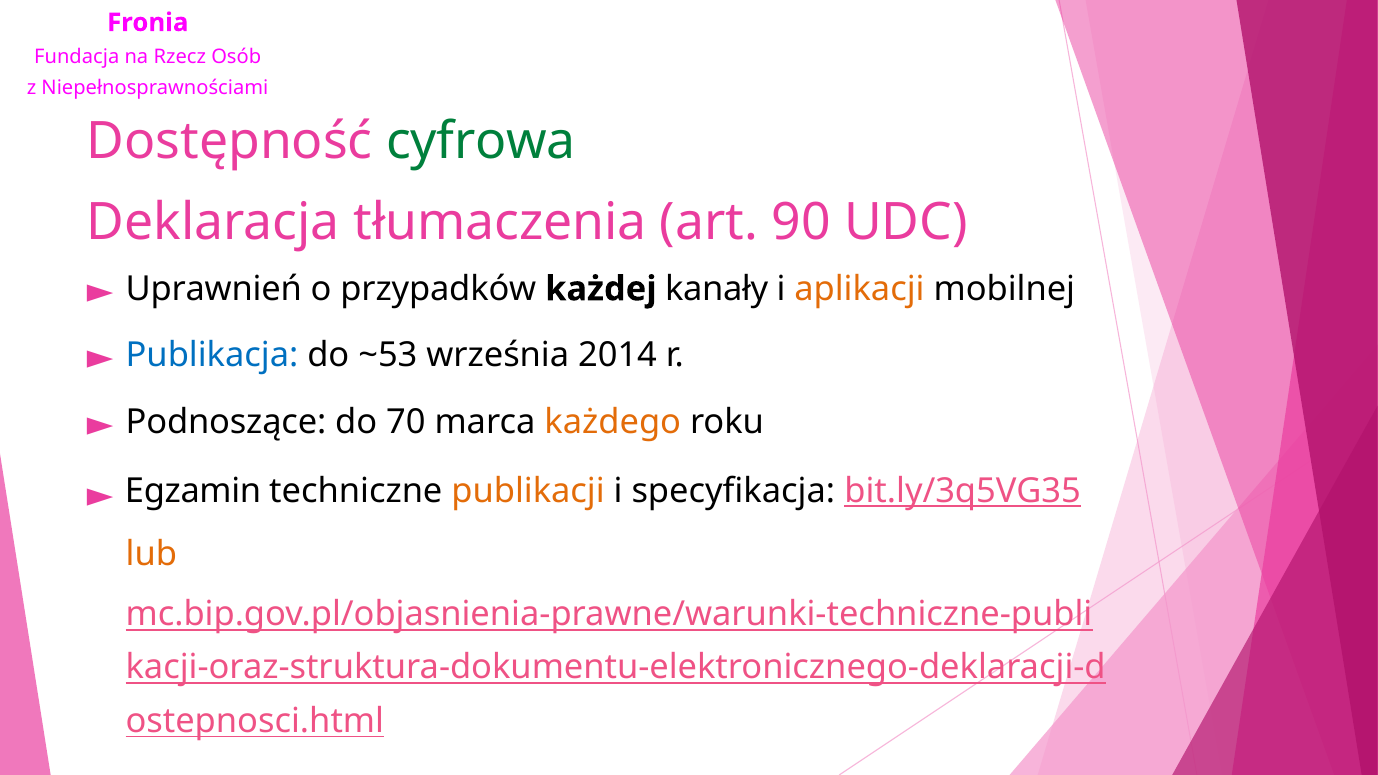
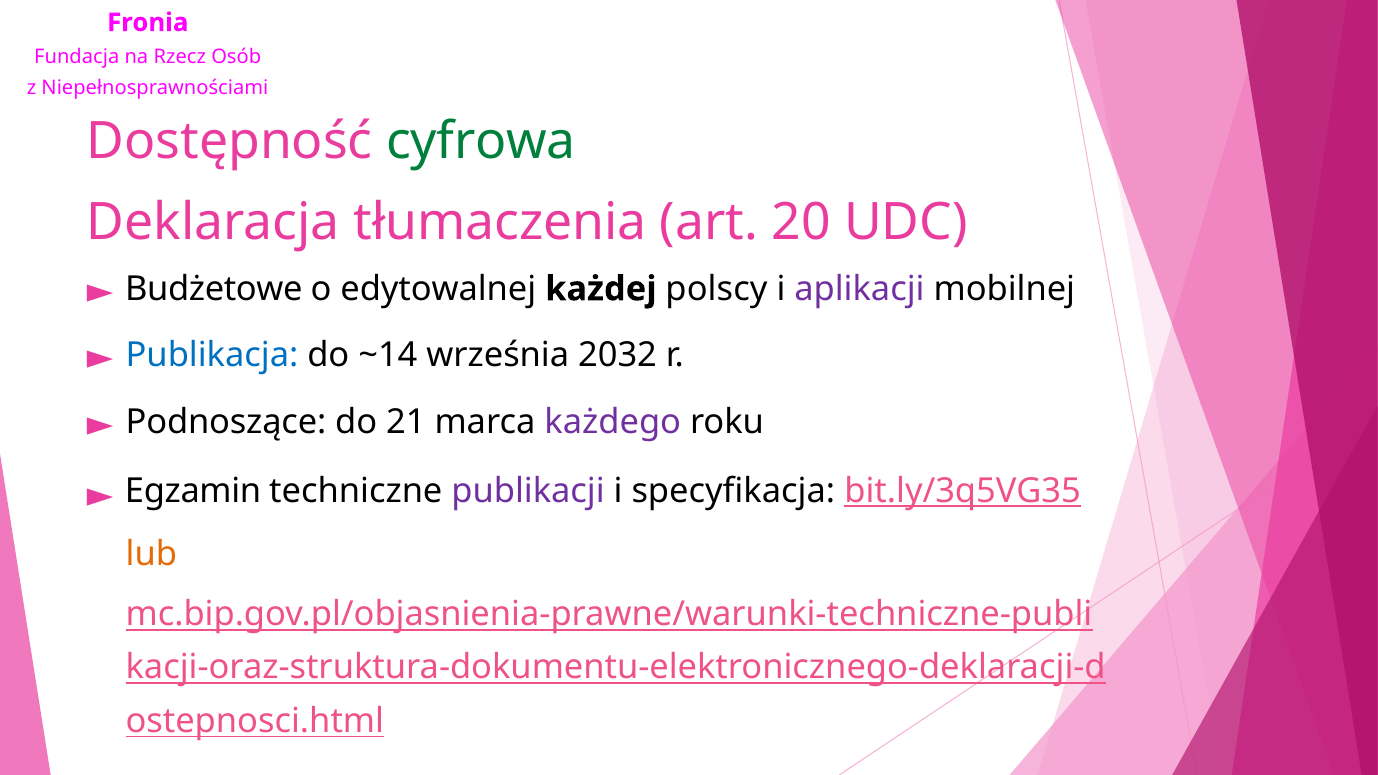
90: 90 -> 20
Uprawnień: Uprawnień -> Budżetowe
przypadków: przypadków -> edytowalnej
kanały: kanały -> polscy
aplikacji colour: orange -> purple
~53: ~53 -> ~14
2014: 2014 -> 2032
70: 70 -> 21
każdego colour: orange -> purple
publikacji colour: orange -> purple
